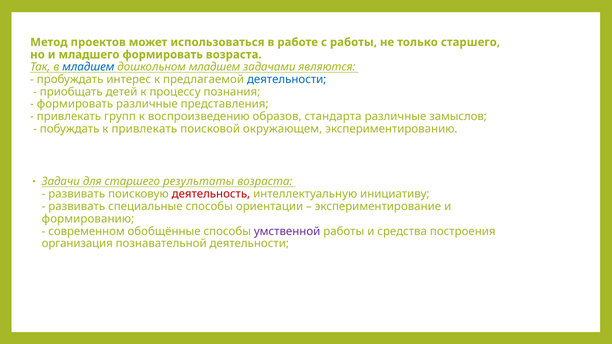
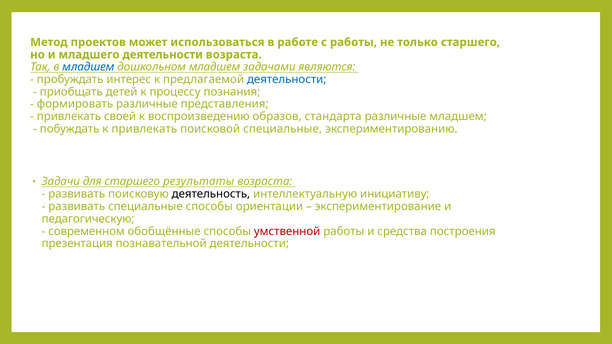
младшего формировать: формировать -> деятельности
групп: групп -> своей
различные замыслов: замыслов -> младшем
поисковой окружающем: окружающем -> специальные
деятельность colour: red -> black
формированию: формированию -> педагогическую
умственной colour: purple -> red
организация: организация -> презентация
